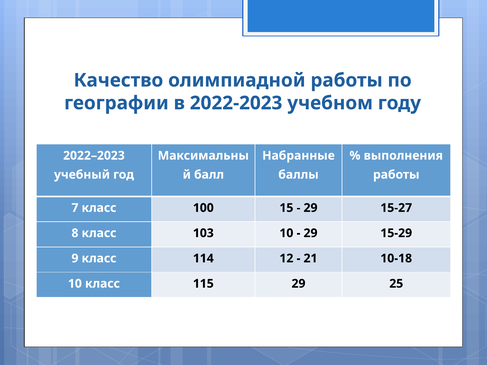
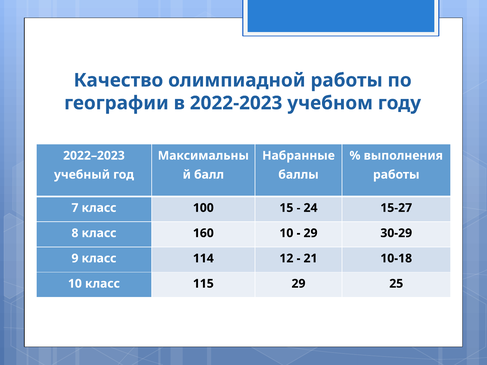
29 at (311, 208): 29 -> 24
103: 103 -> 160
15-29: 15-29 -> 30-29
